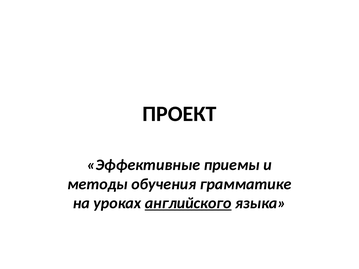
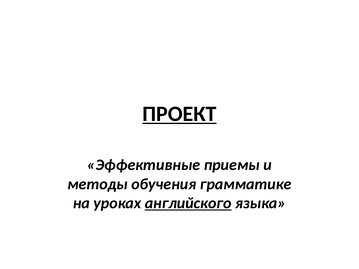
ПРОЕКТ underline: none -> present
